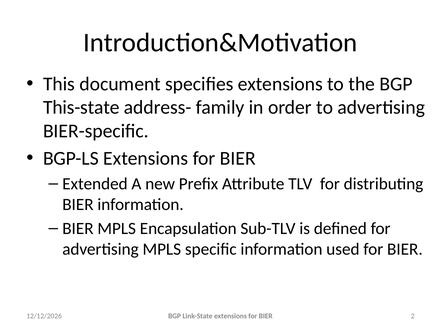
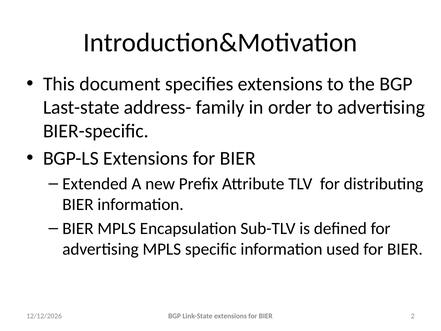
This-state: This-state -> Last-state
